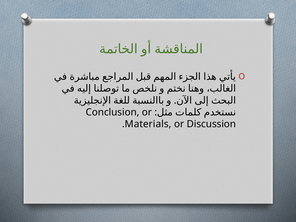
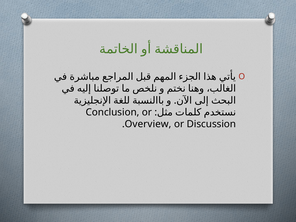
Materials: Materials -> Overview
